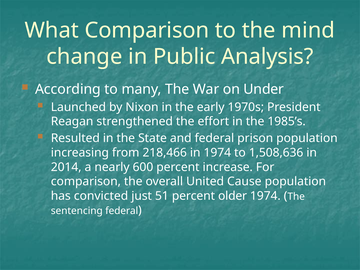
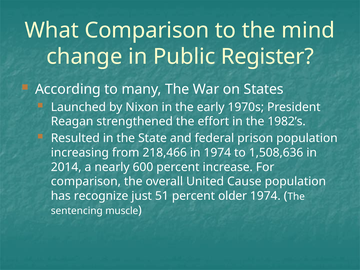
Analysis: Analysis -> Register
Under: Under -> States
1985’s: 1985’s -> 1982’s
convicted: convicted -> recognize
sentencing federal: federal -> muscle
